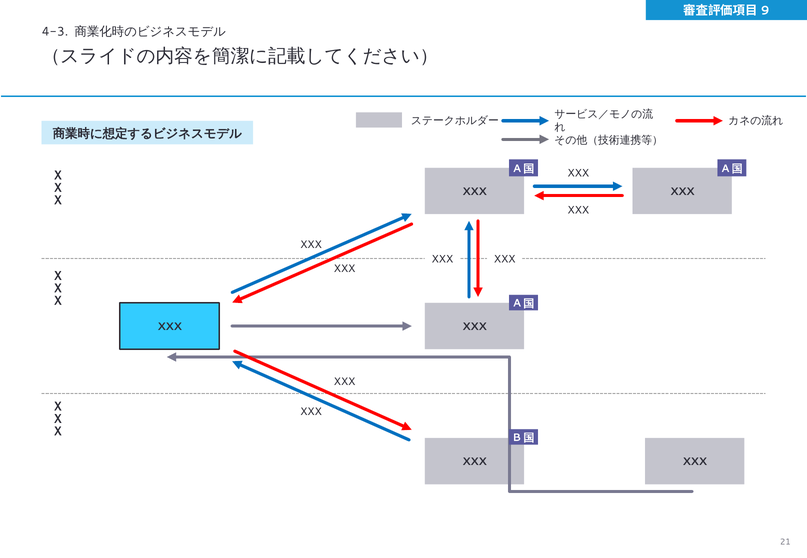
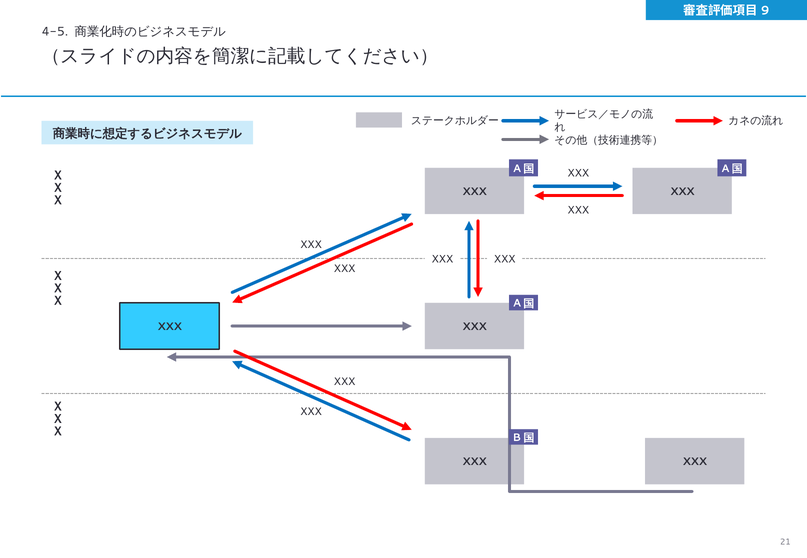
4-3: 4-3 -> 4-5
